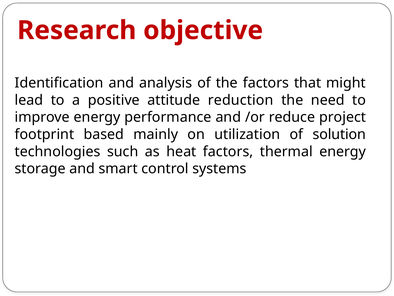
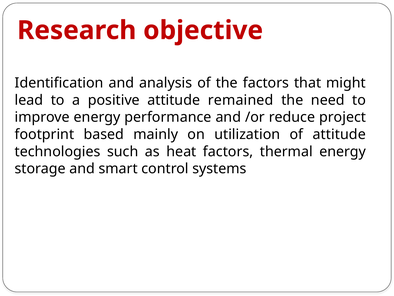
reduction: reduction -> remained
of solution: solution -> attitude
